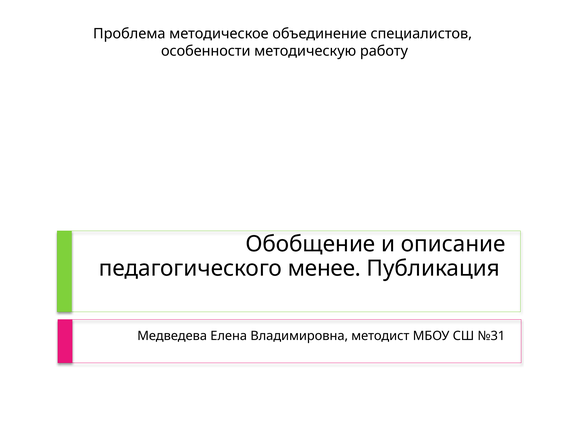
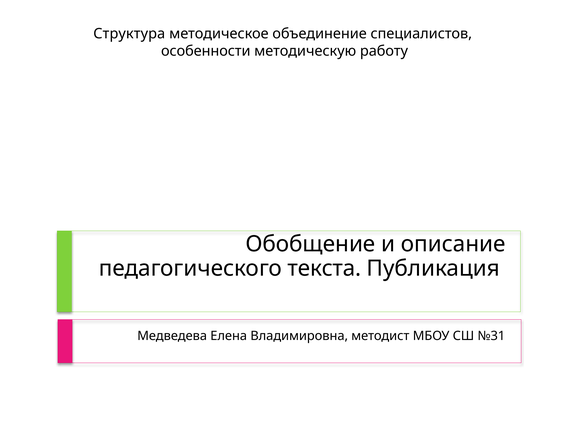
Проблема: Проблема -> Структура
менее: менее -> текста
